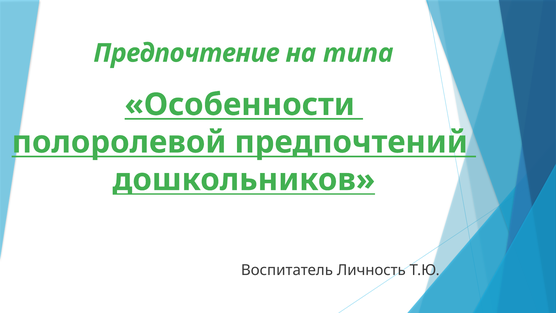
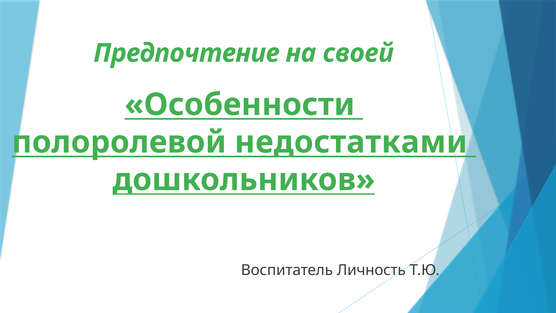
типа: типа -> своей
предпочтений: предпочтений -> недостатками
